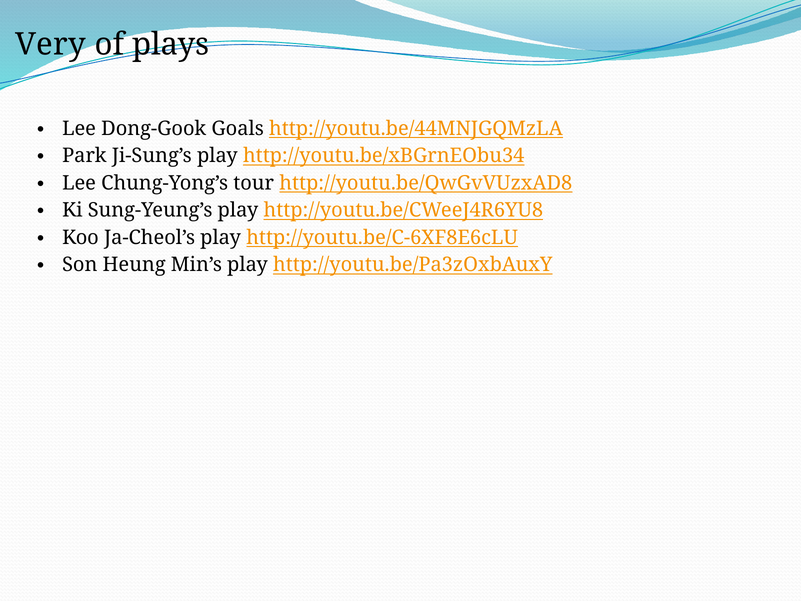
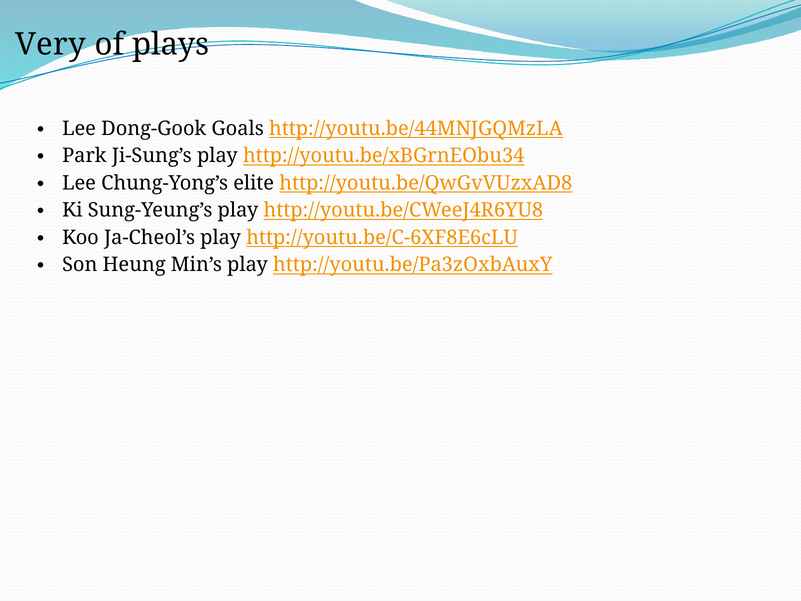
tour: tour -> elite
